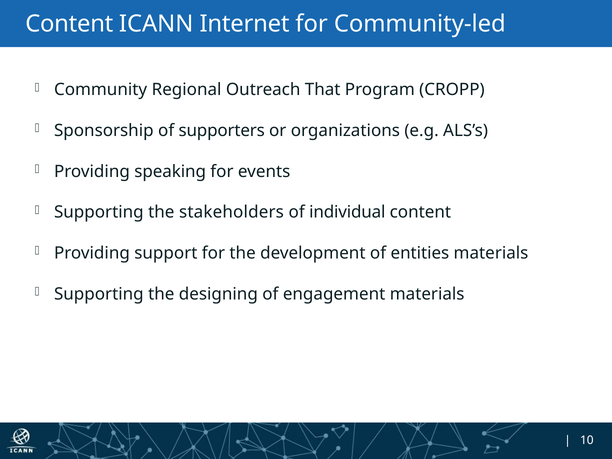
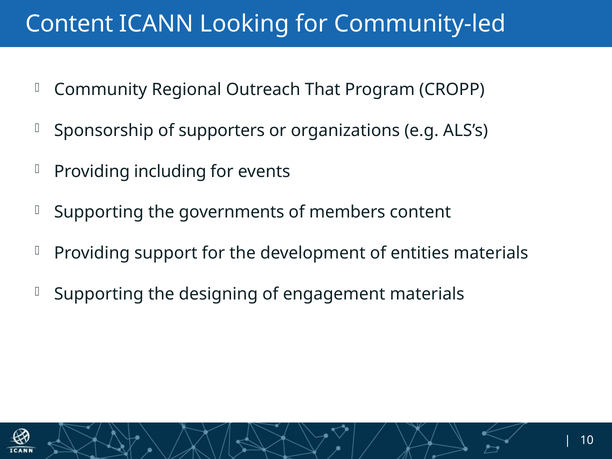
Internet: Internet -> Looking
speaking: speaking -> including
stakeholders: stakeholders -> governments
individual: individual -> members
